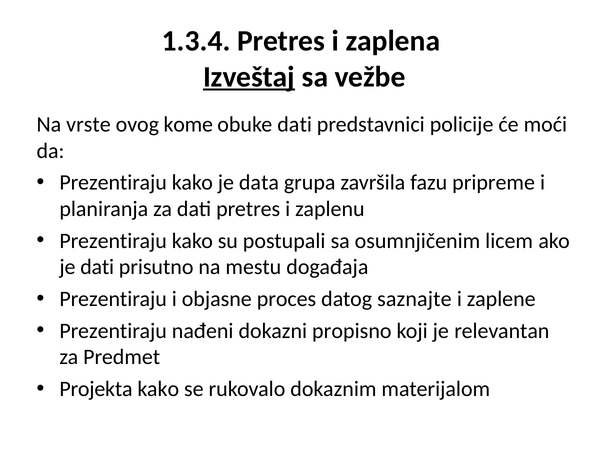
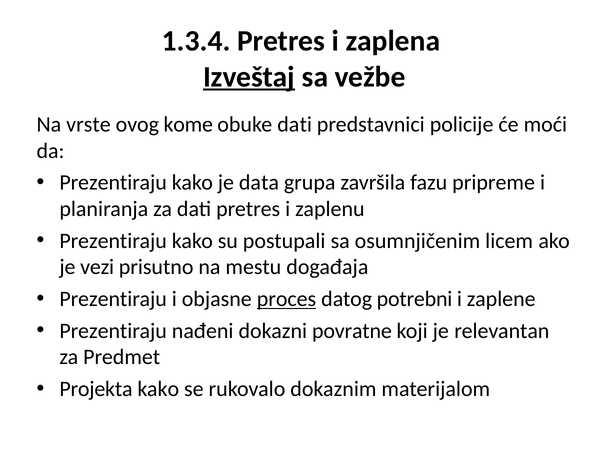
je dati: dati -> vezi
proces underline: none -> present
saznajte: saznajte -> potrebni
propisno: propisno -> povratne
